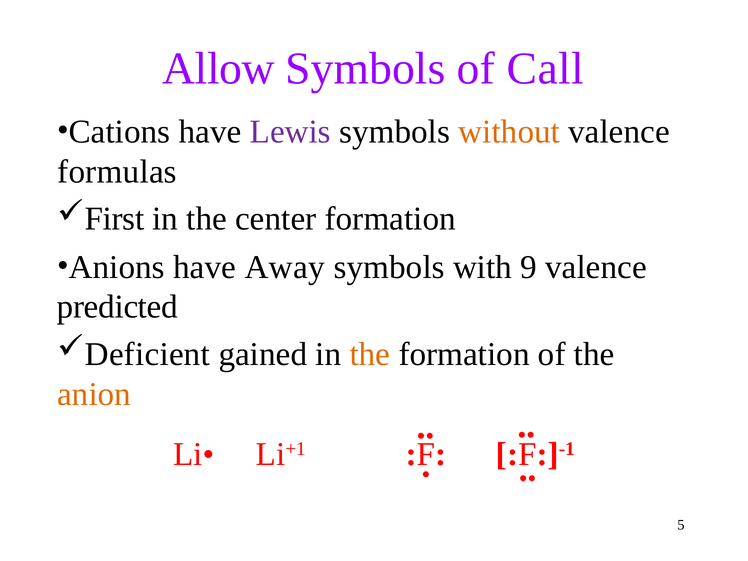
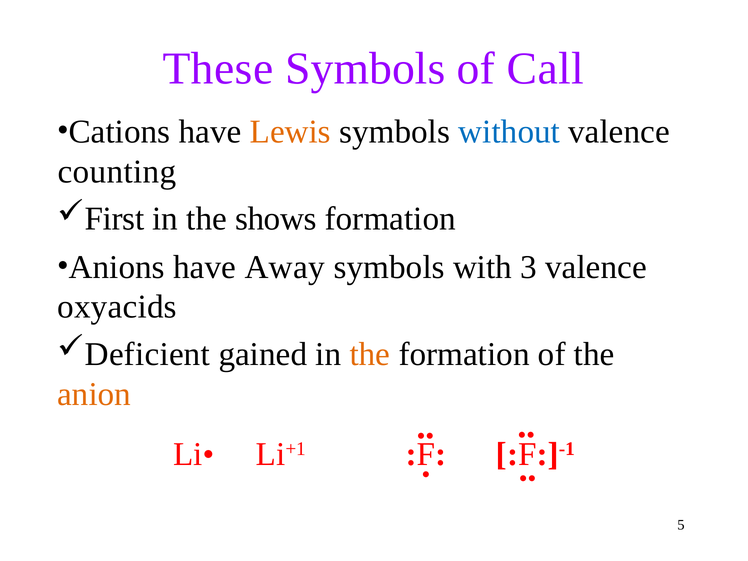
Allow: Allow -> These
Lewis colour: purple -> orange
without colour: orange -> blue
formulas: formulas -> counting
center: center -> shows
9: 9 -> 3
predicted: predicted -> oxyacids
